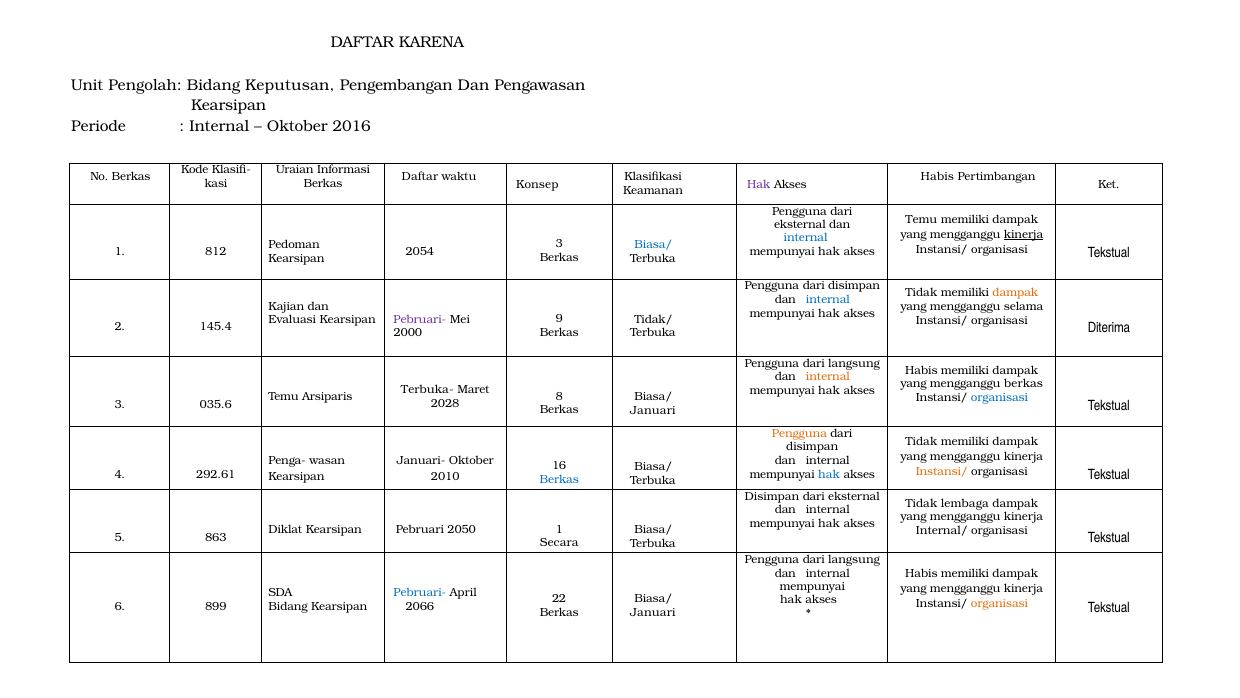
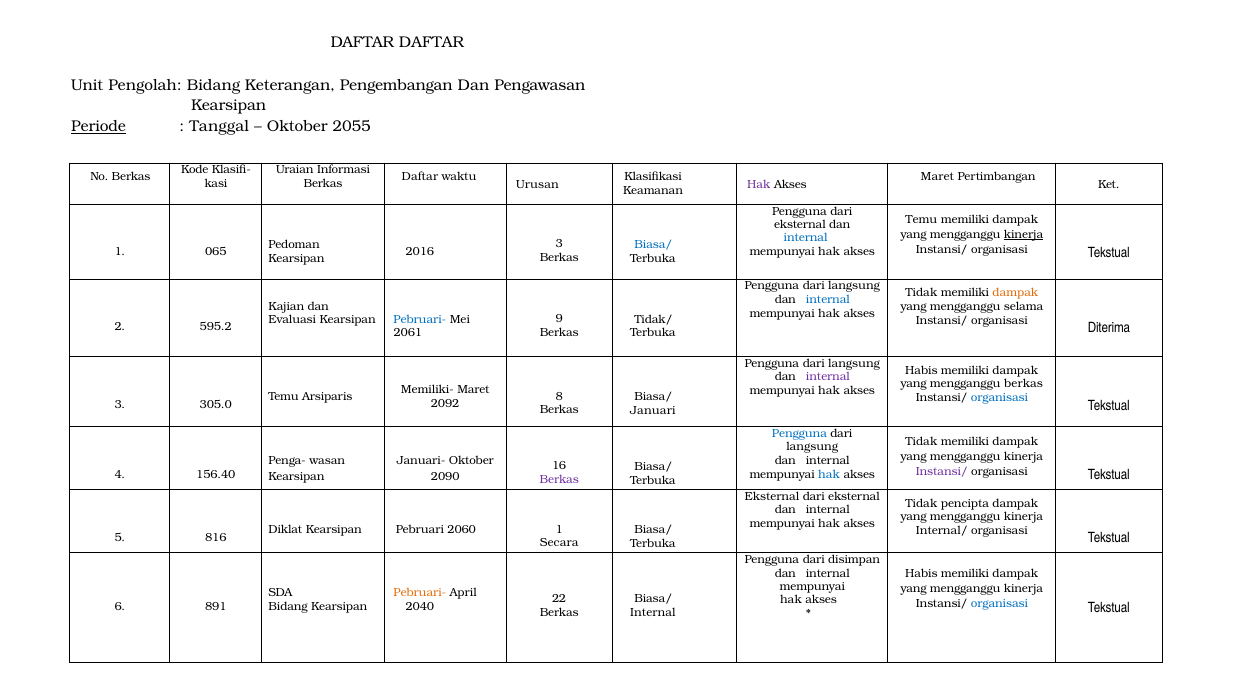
DAFTAR KARENA: KARENA -> DAFTAR
Keputusan: Keputusan -> Keterangan
Periode underline: none -> present
Internal at (219, 127): Internal -> Tanggal
2016: 2016 -> 2055
Habis at (937, 176): Habis -> Maret
Konsep: Konsep -> Urusan
812: 812 -> 065
2054: 2054 -> 2016
disimpan at (854, 286): disimpan -> langsung
Pebruari- at (420, 319) colour: purple -> blue
145.4: 145.4 -> 595.2
2000: 2000 -> 2061
internal at (828, 377) colour: orange -> purple
Terbuka-: Terbuka- -> Memiliki-
2028: 2028 -> 2092
035.6: 035.6 -> 305.0
Pengguna at (799, 433) colour: orange -> blue
disimpan at (812, 447): disimpan -> langsung
Instansi/ at (942, 472) colour: orange -> purple
292.61: 292.61 -> 156.40
2010: 2010 -> 2090
Berkas at (559, 480) colour: blue -> purple
Disimpan at (772, 496): Disimpan -> Eksternal
lembaga: lembaga -> pencipta
2050: 2050 -> 2060
863: 863 -> 816
langsung at (854, 559): langsung -> disimpan
Pebruari- at (420, 592) colour: blue -> orange
organisasi at (1000, 603) colour: orange -> blue
2066: 2066 -> 2040
899: 899 -> 891
Januari at (653, 612): Januari -> Internal
